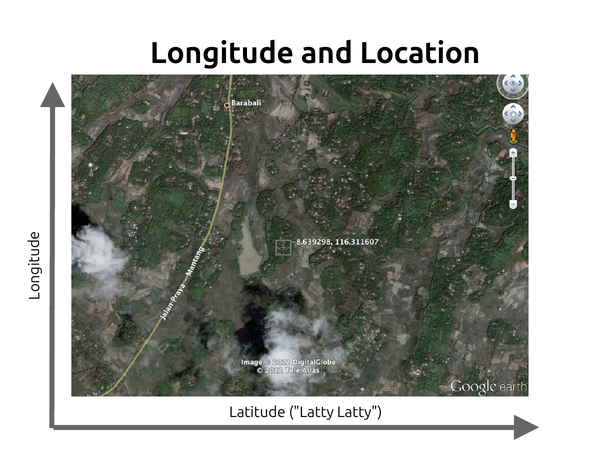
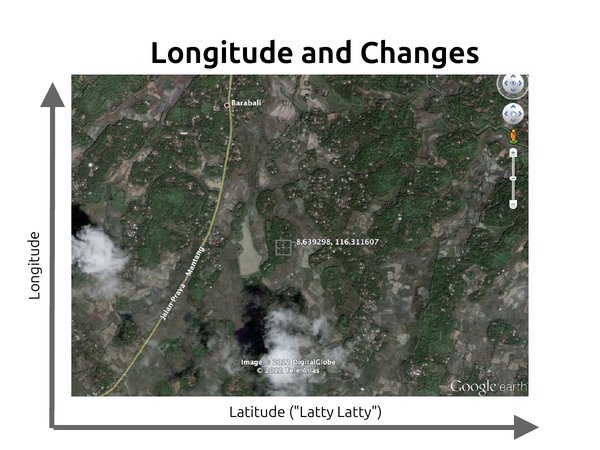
Location: Location -> Changes
